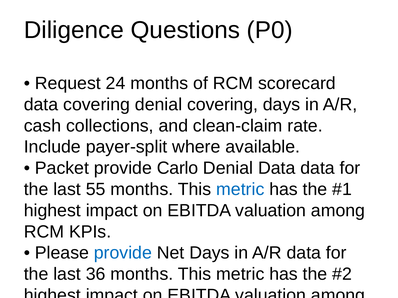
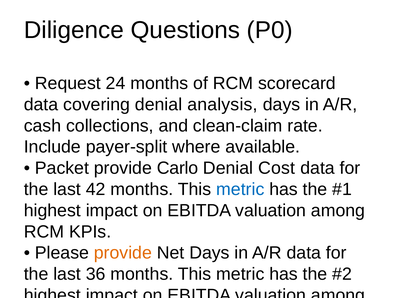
denial covering: covering -> analysis
Denial Data: Data -> Cost
55: 55 -> 42
provide at (123, 253) colour: blue -> orange
